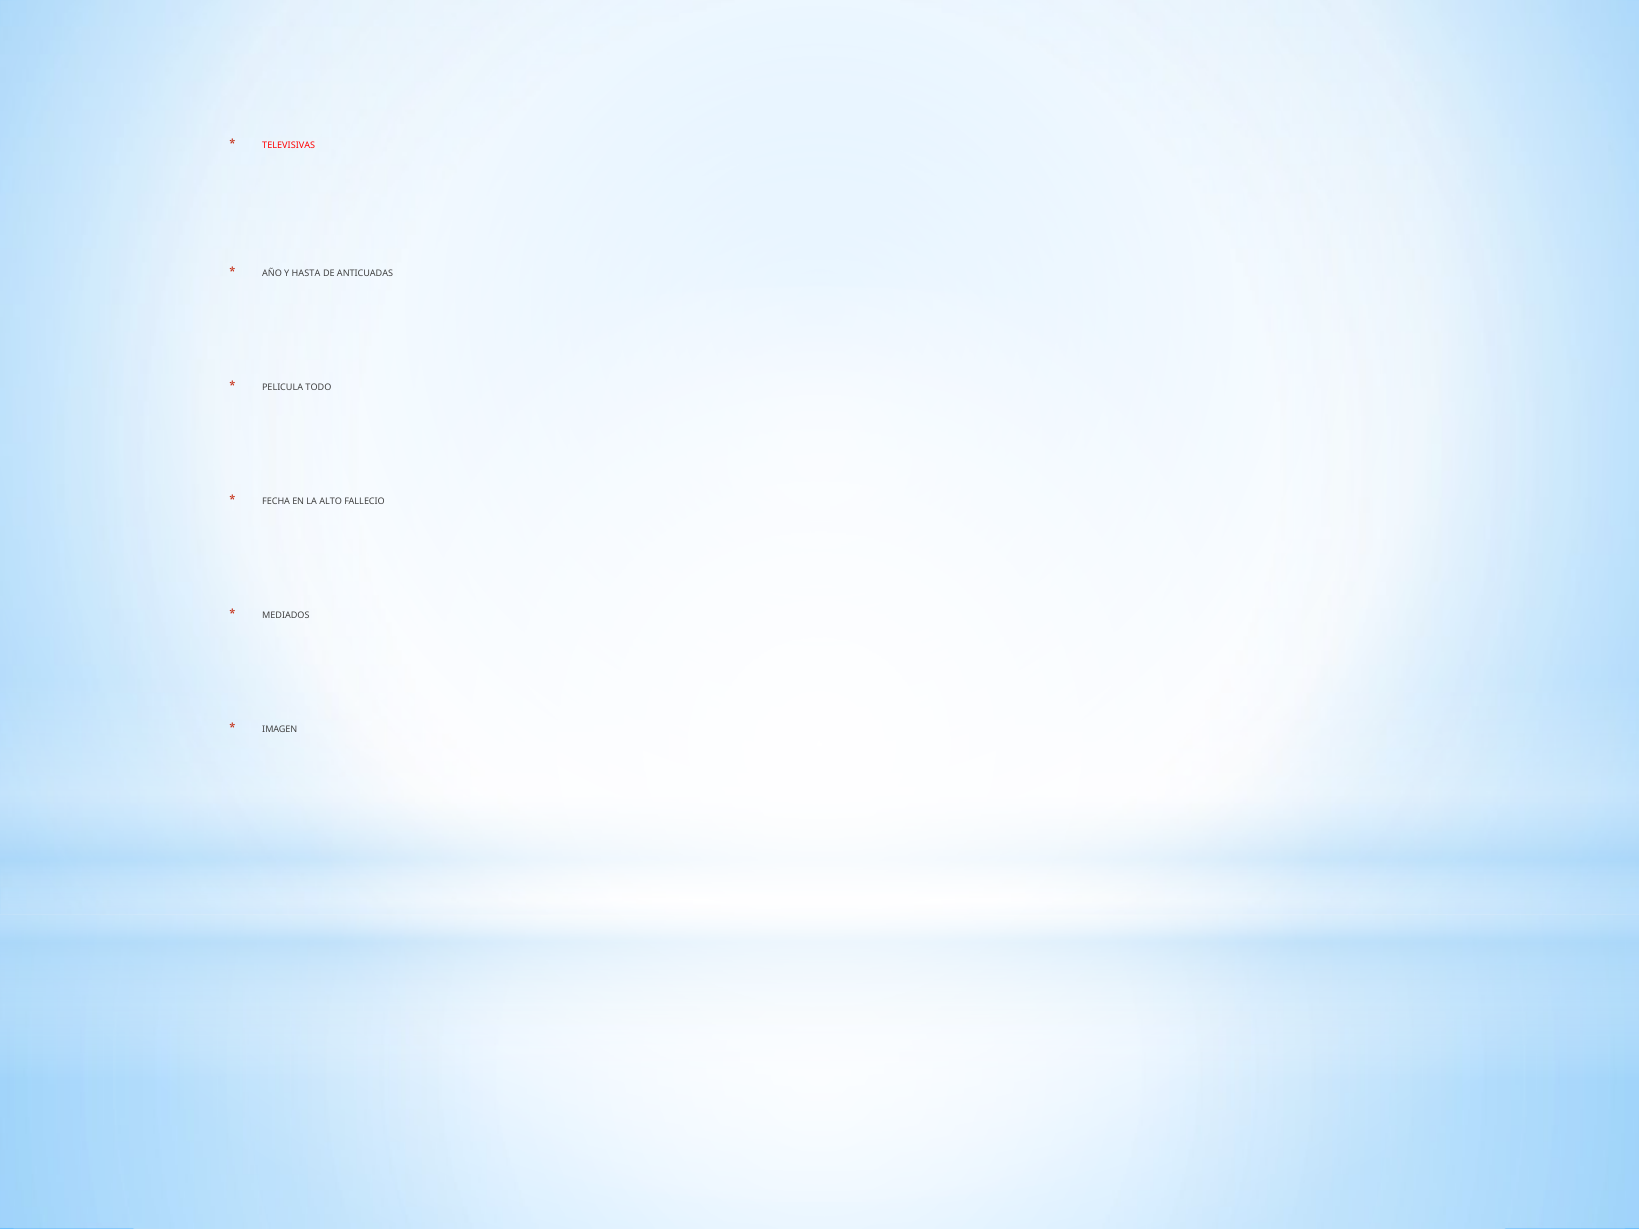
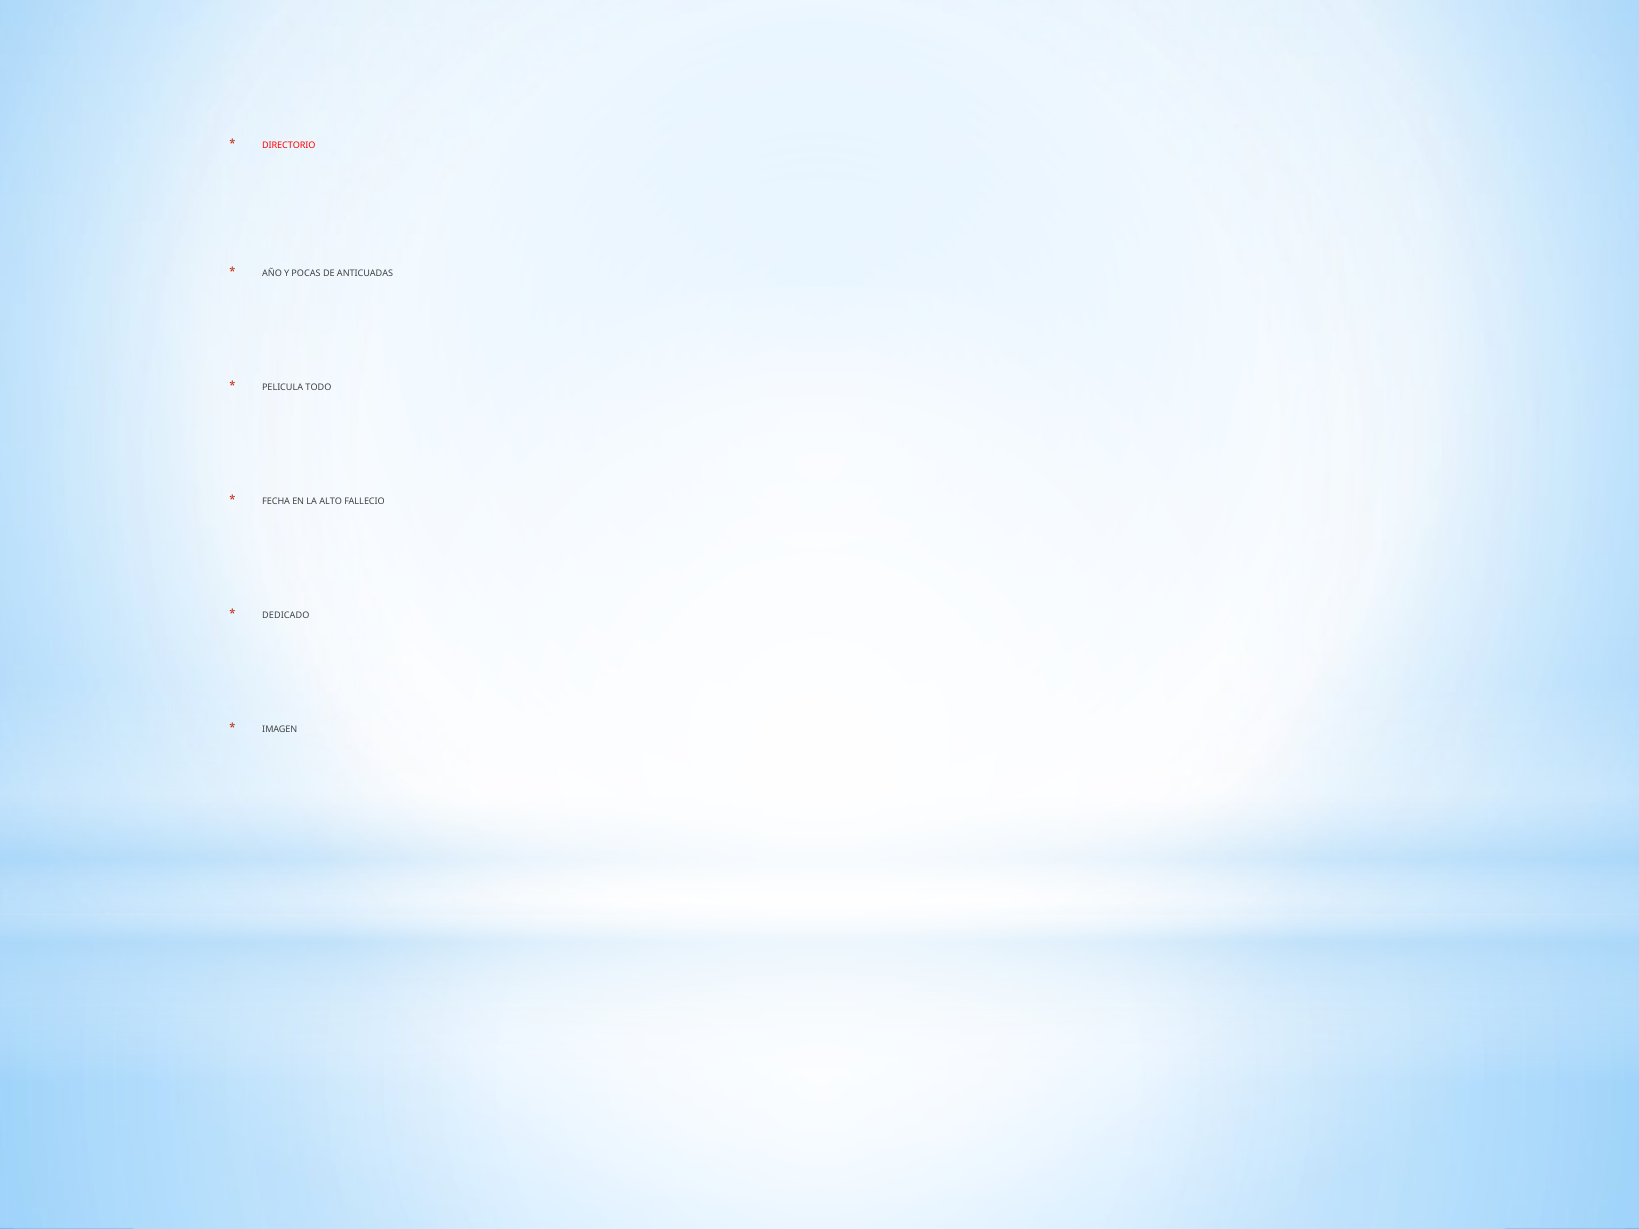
TELEVISIVAS: TELEVISIVAS -> DIRECTORIO
HASTA: HASTA -> POCAS
MEDIADOS: MEDIADOS -> DEDICADO
